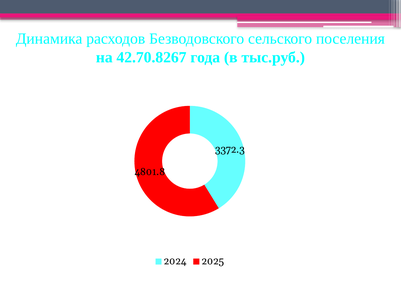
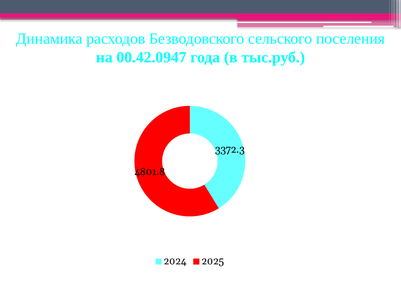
42.70.8267: 42.70.8267 -> 00.42.0947
